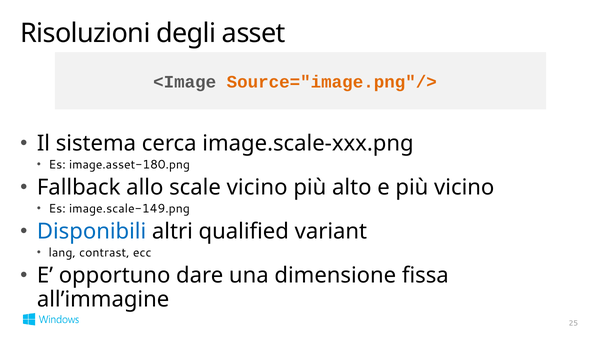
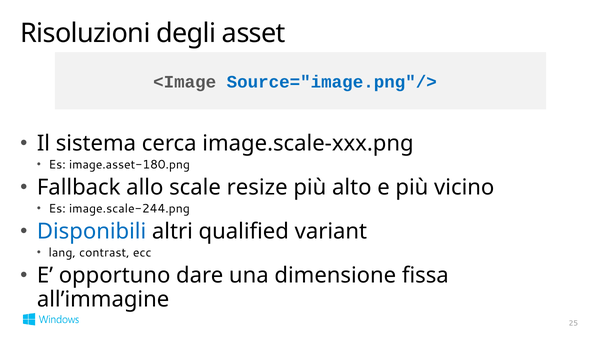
Source="image.png"/> colour: orange -> blue
scale vicino: vicino -> resize
image.scale-149.png: image.scale-149.png -> image.scale-244.png
